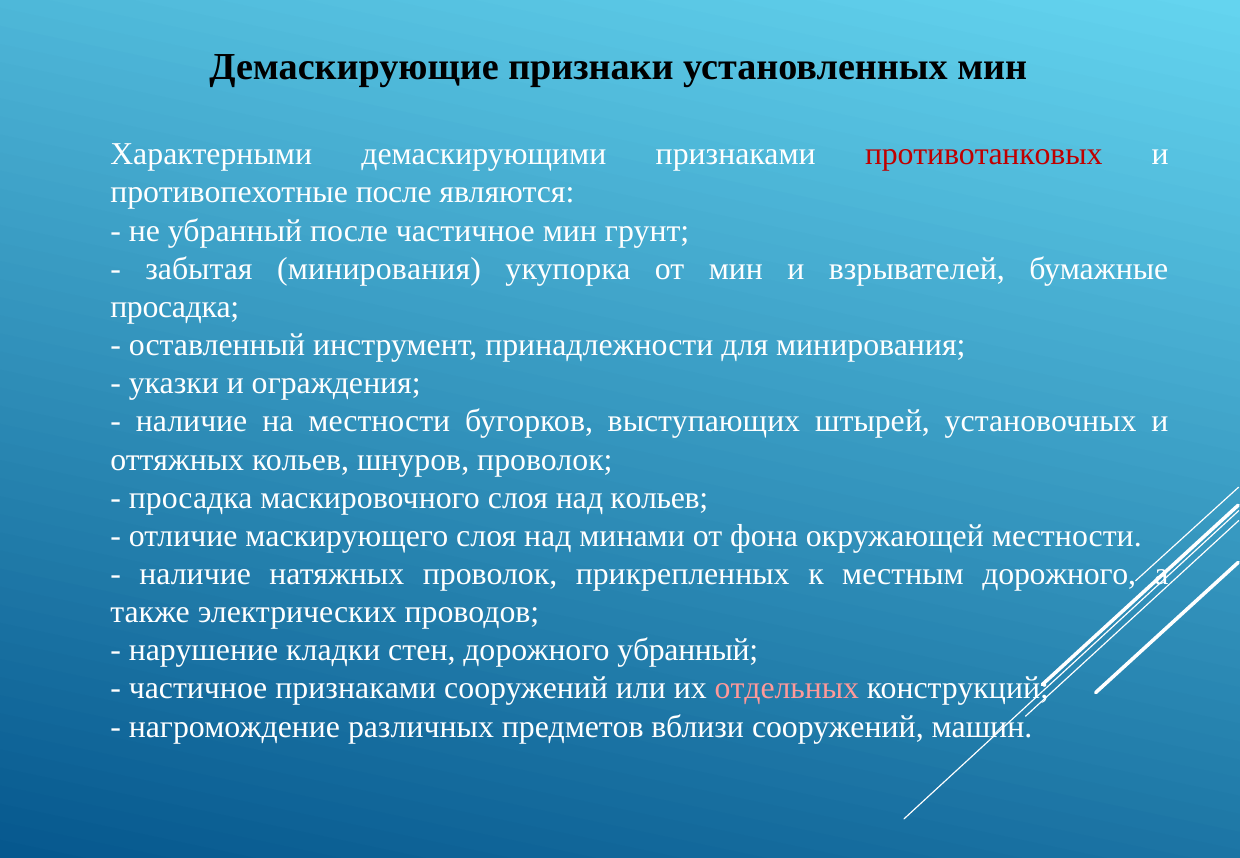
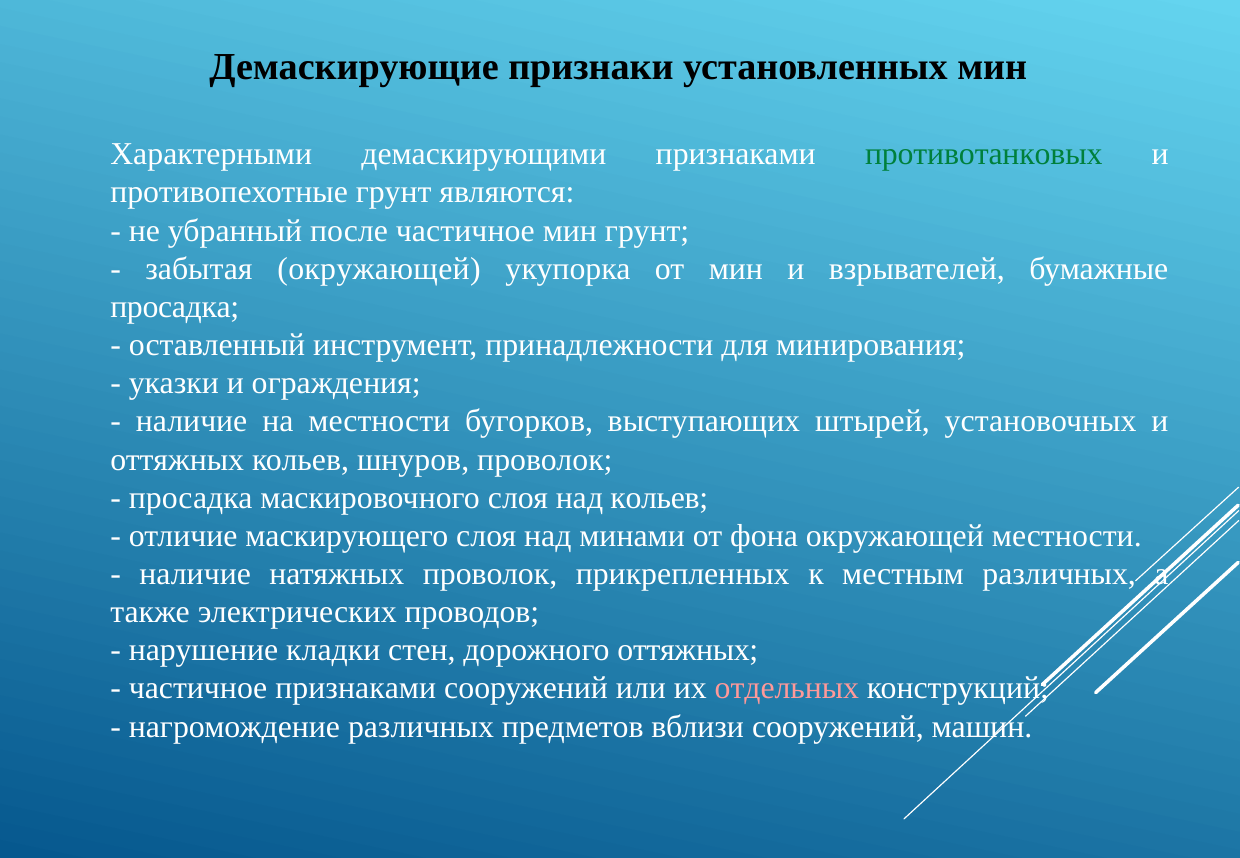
противотанковых colour: red -> green
противопехотные после: после -> грунт
забытая минирования: минирования -> окружающей
местным дорожного: дорожного -> различных
дорожного убранный: убранный -> оттяжных
